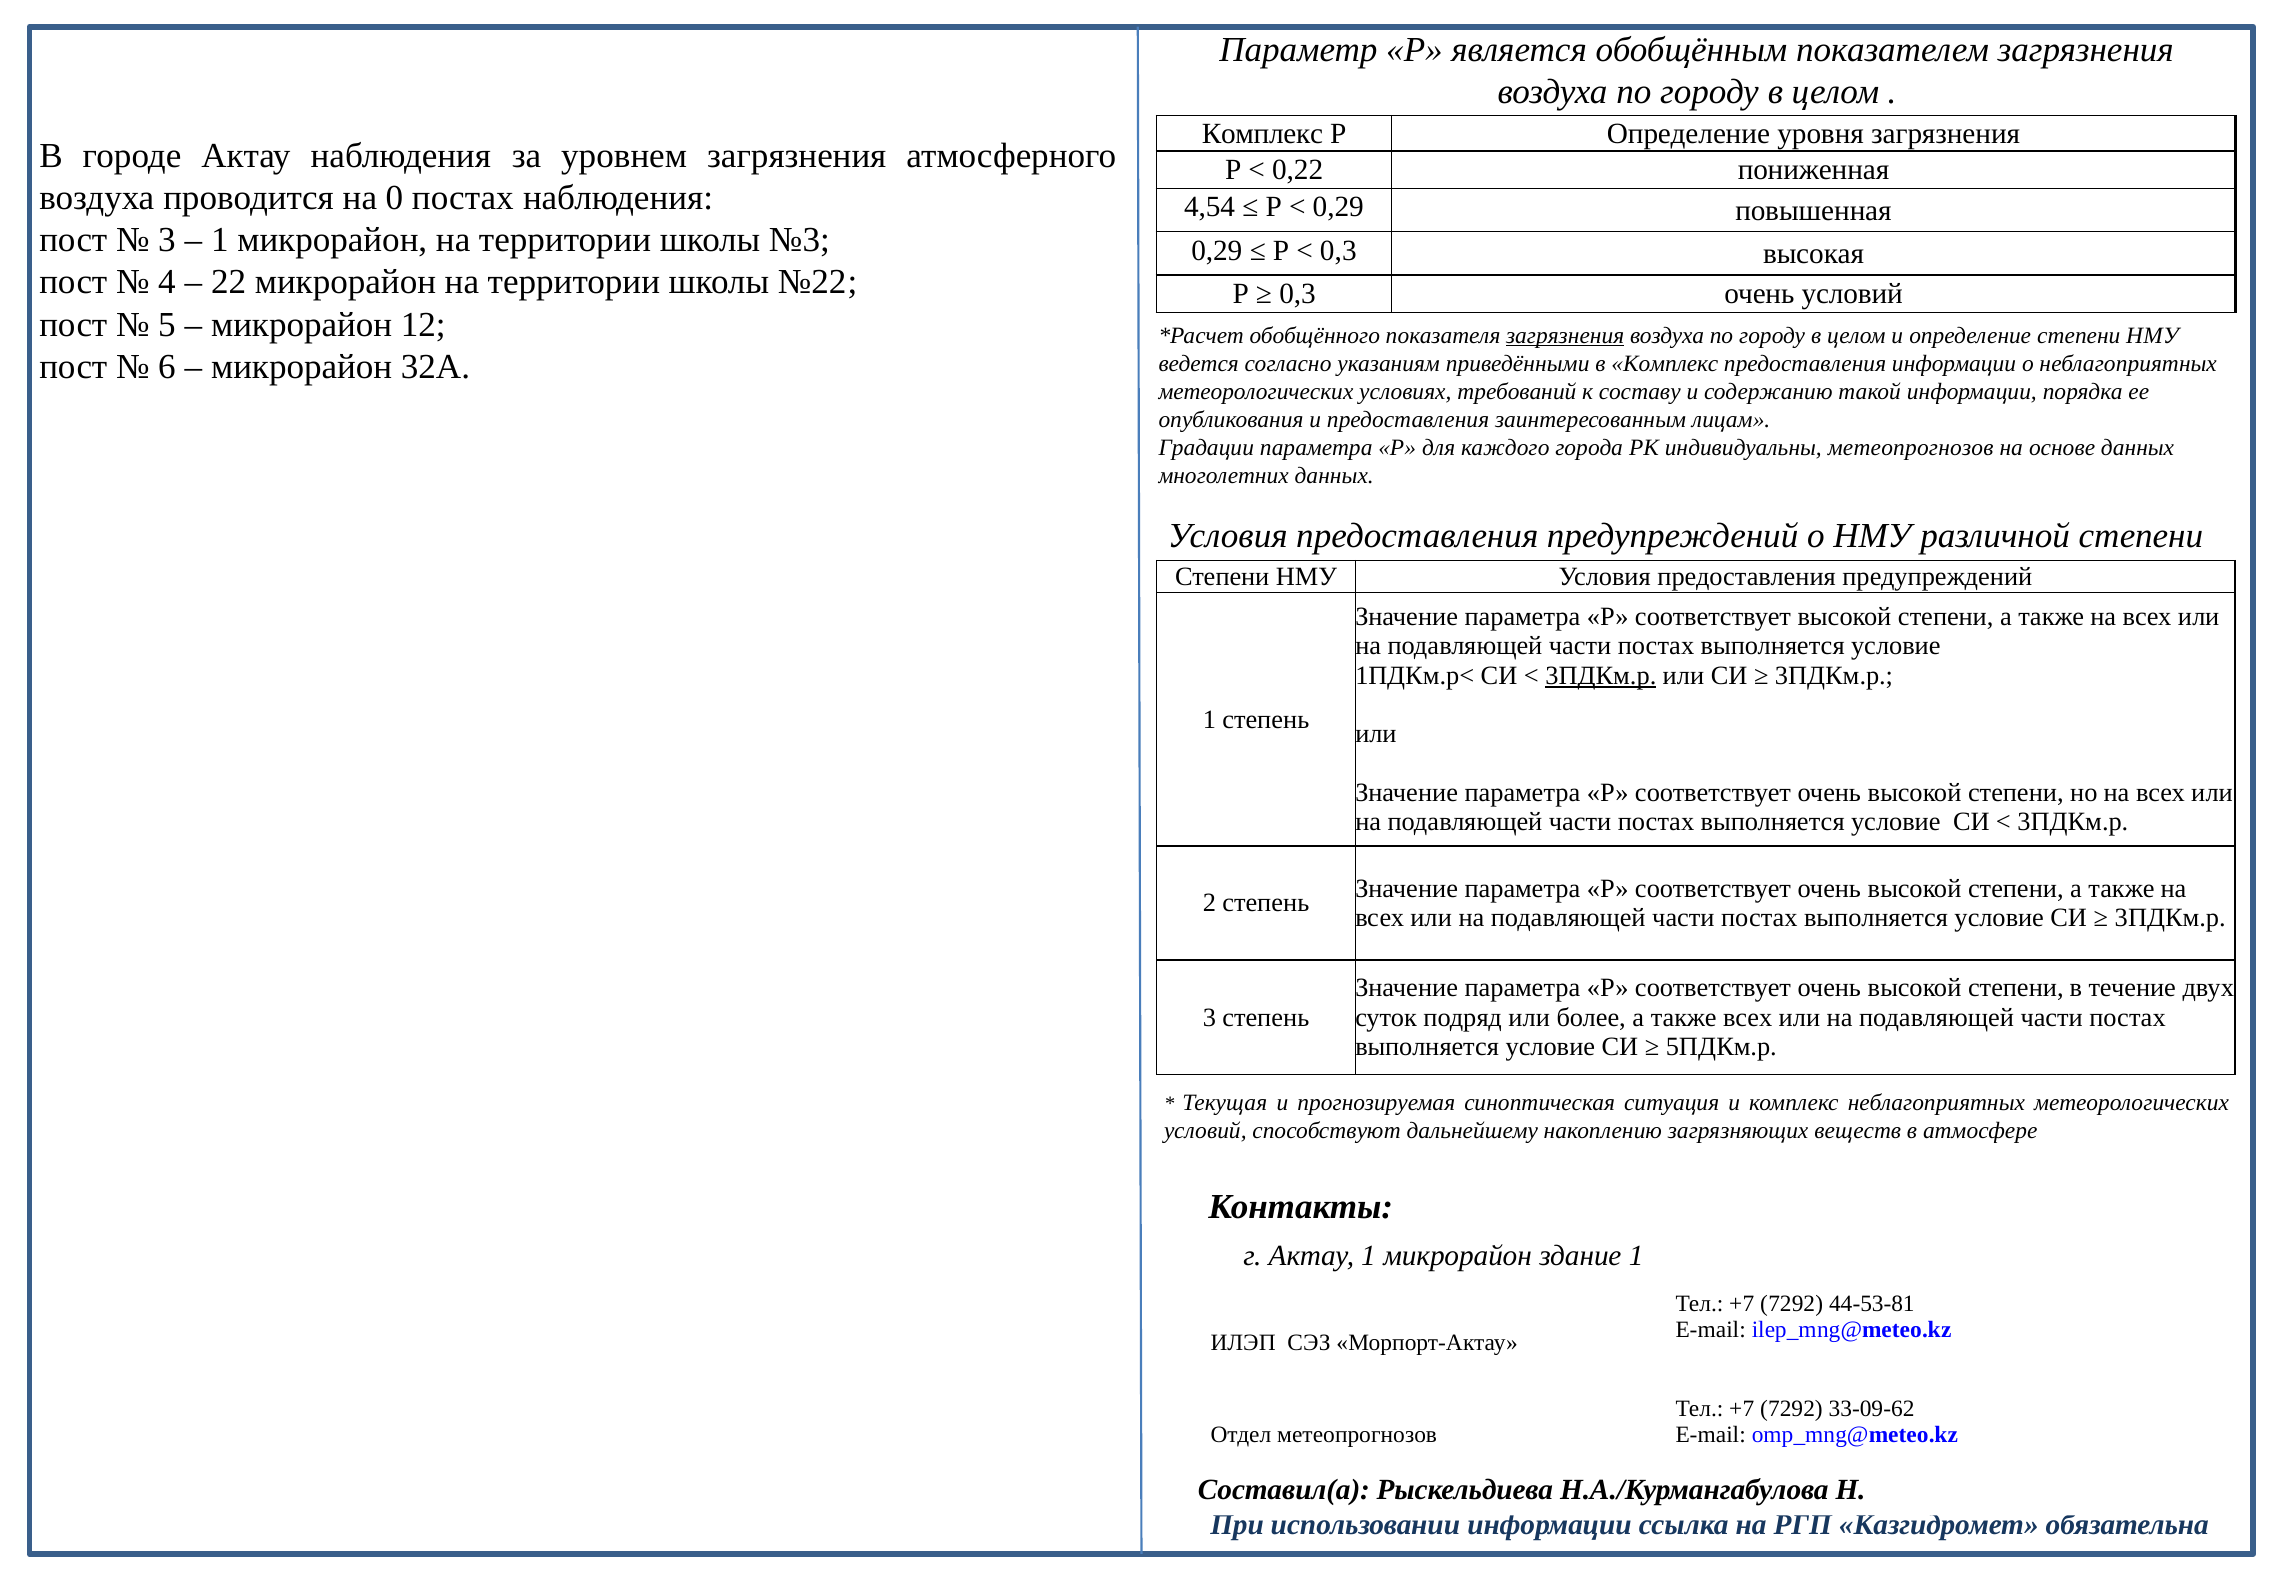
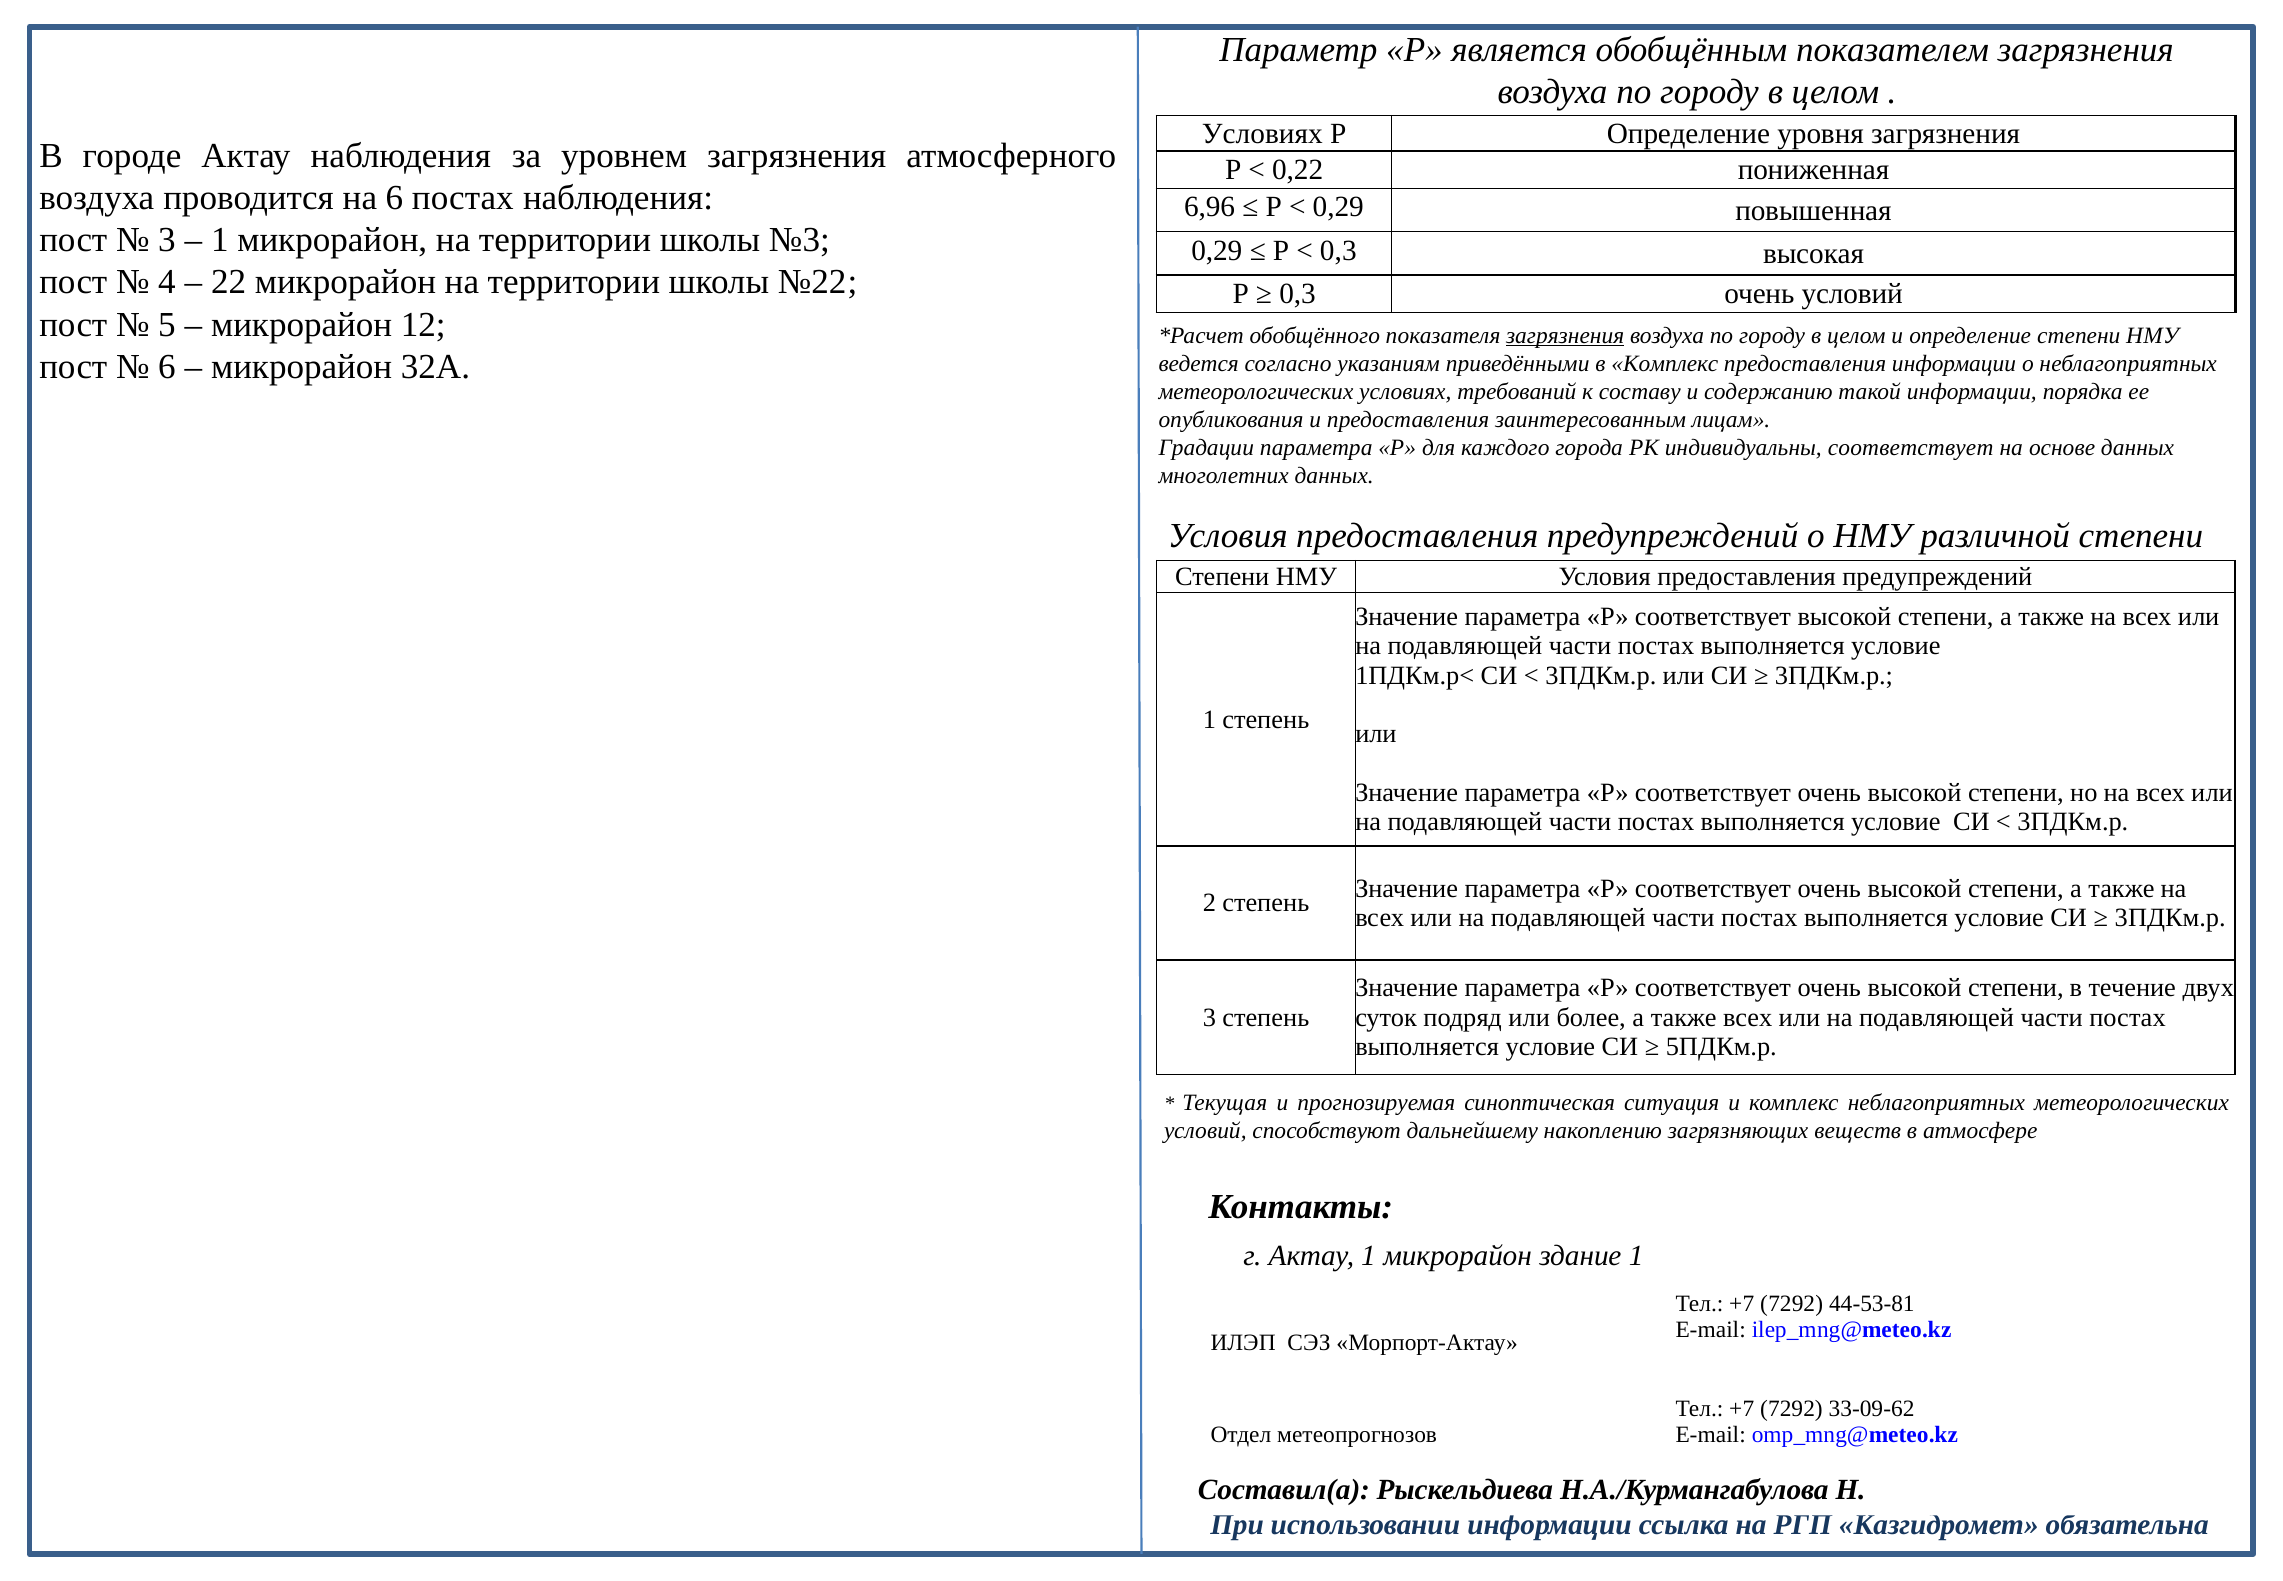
Комплекс at (1262, 133): Комплекс -> Условиях
на 0: 0 -> 6
4,54: 4,54 -> 6,96
индивидуальны метеопрогнозов: метеопрогнозов -> соответствует
3ПДКм.р at (1601, 675) underline: present -> none
